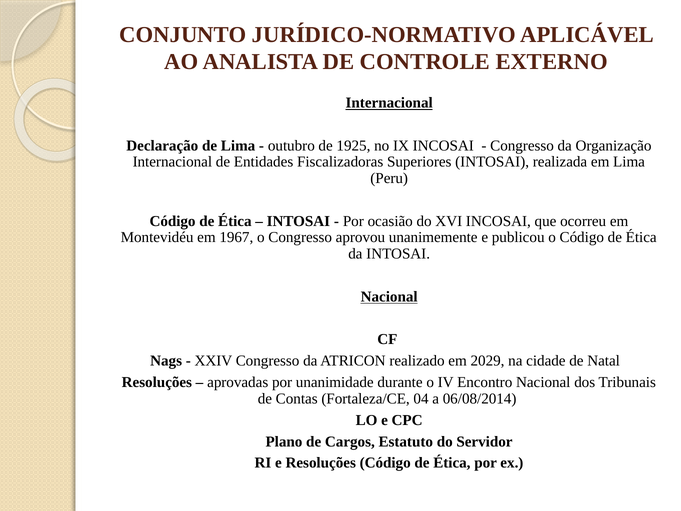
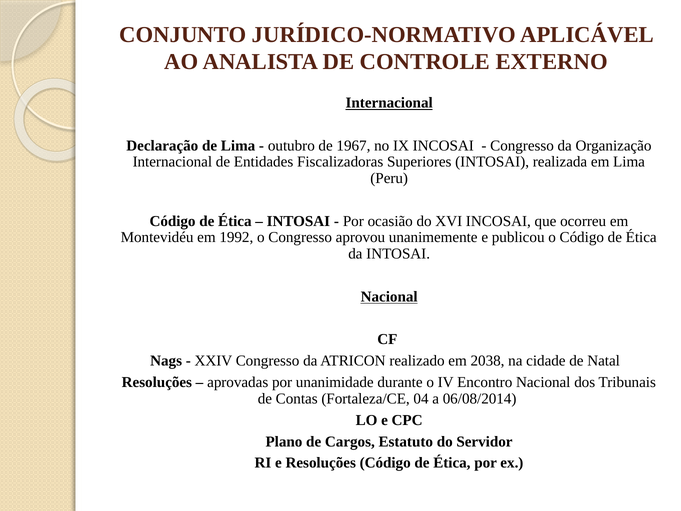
1925: 1925 -> 1967
1967: 1967 -> 1992
2029: 2029 -> 2038
